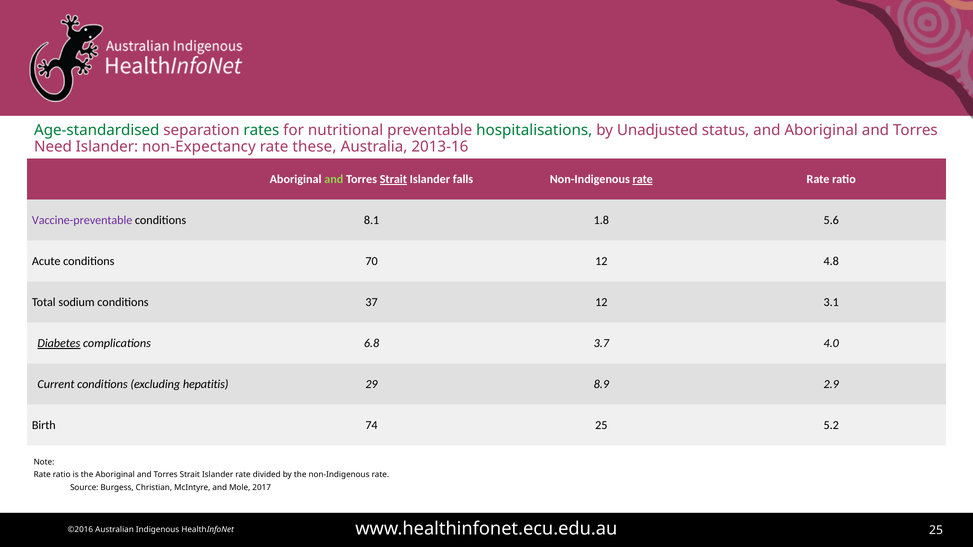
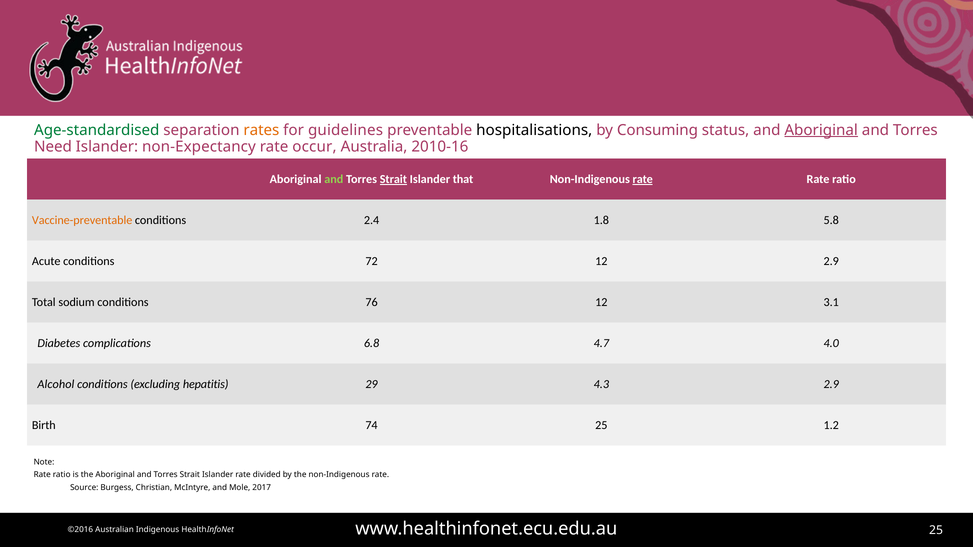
rates colour: green -> orange
nutritional: nutritional -> guidelines
hospitalisations colour: green -> black
Unadjusted: Unadjusted -> Consuming
Aboriginal at (821, 130) underline: none -> present
these: these -> occur
2013-16: 2013-16 -> 2010-16
falls: falls -> that
Vaccine-preventable colour: purple -> orange
8.1: 8.1 -> 2.4
5.6: 5.6 -> 5.8
70: 70 -> 72
12 4.8: 4.8 -> 2.9
37: 37 -> 76
Diabetes underline: present -> none
3.7: 3.7 -> 4.7
Current: Current -> Alcohol
8.9: 8.9 -> 4.3
5.2: 5.2 -> 1.2
